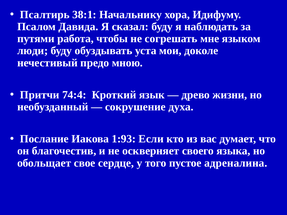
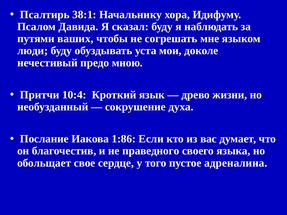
работа: работа -> ваших
74:4: 74:4 -> 10:4
1:93: 1:93 -> 1:86
оскверняет: оскверняет -> праведного
